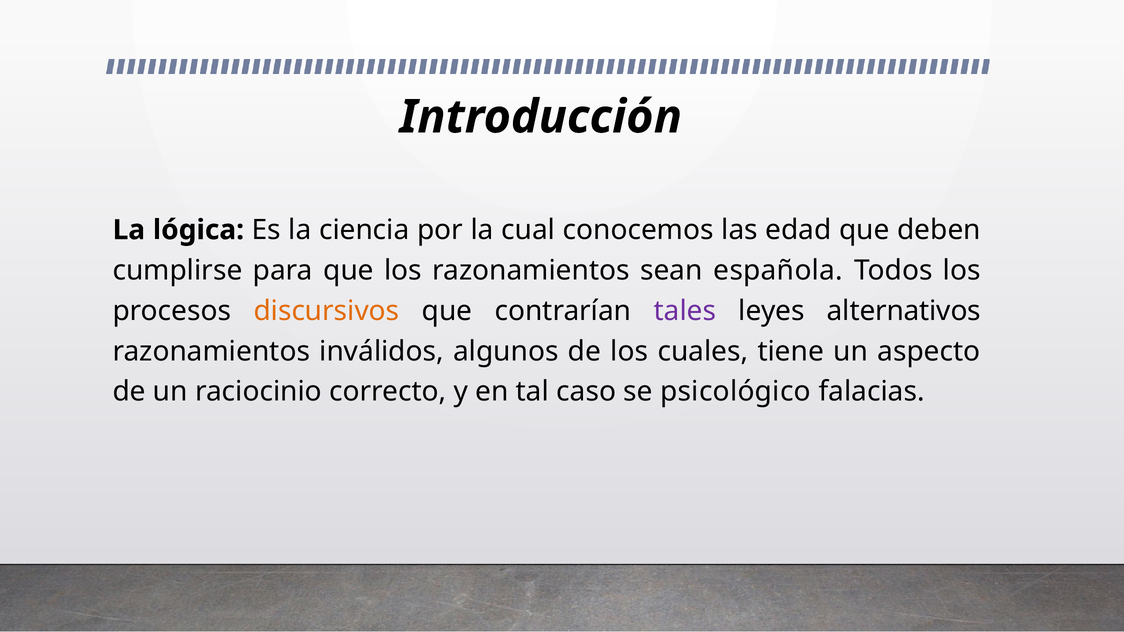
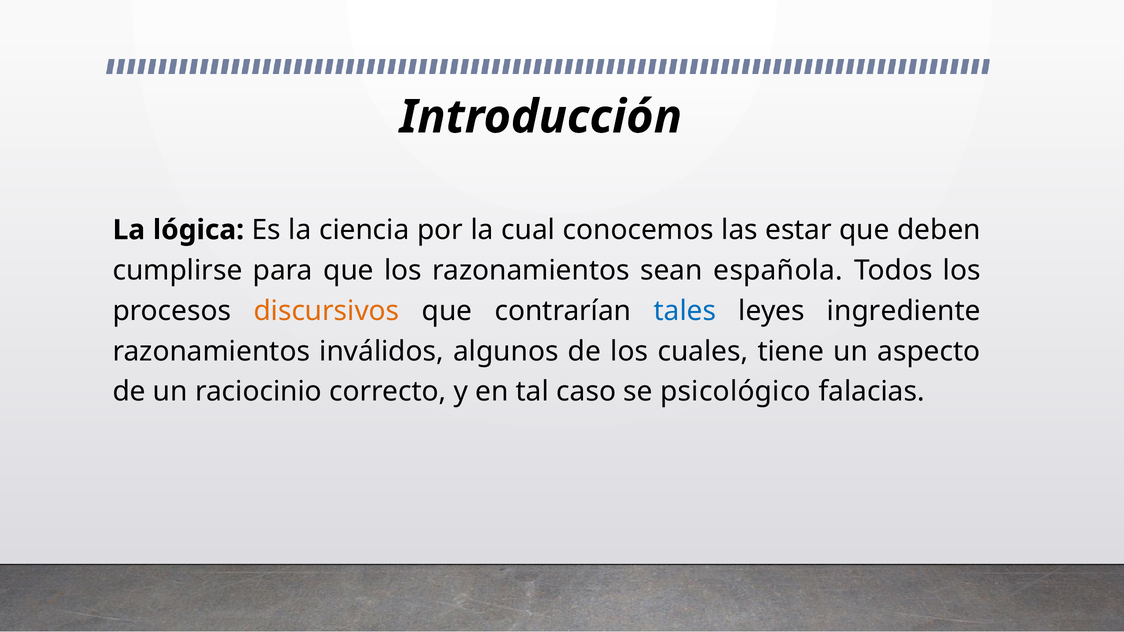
edad: edad -> estar
tales colour: purple -> blue
alternativos: alternativos -> ingrediente
